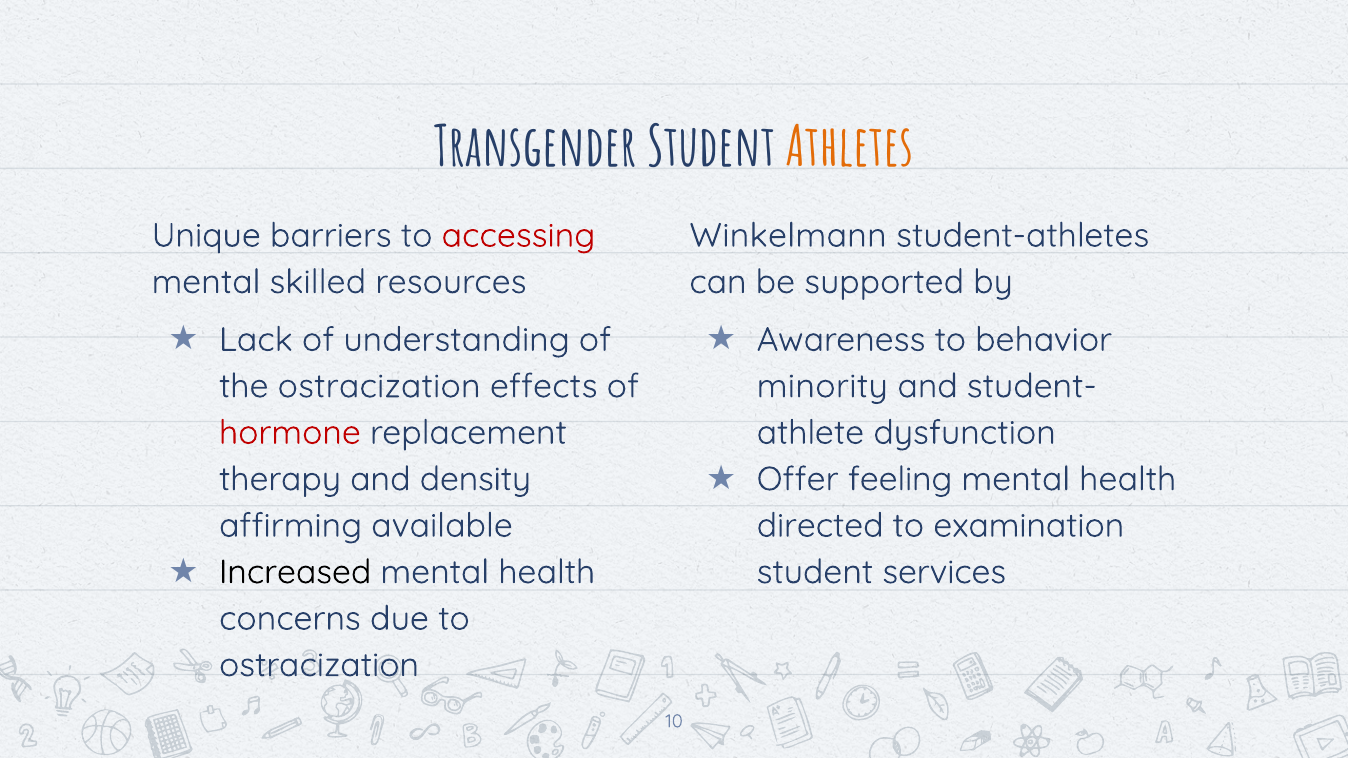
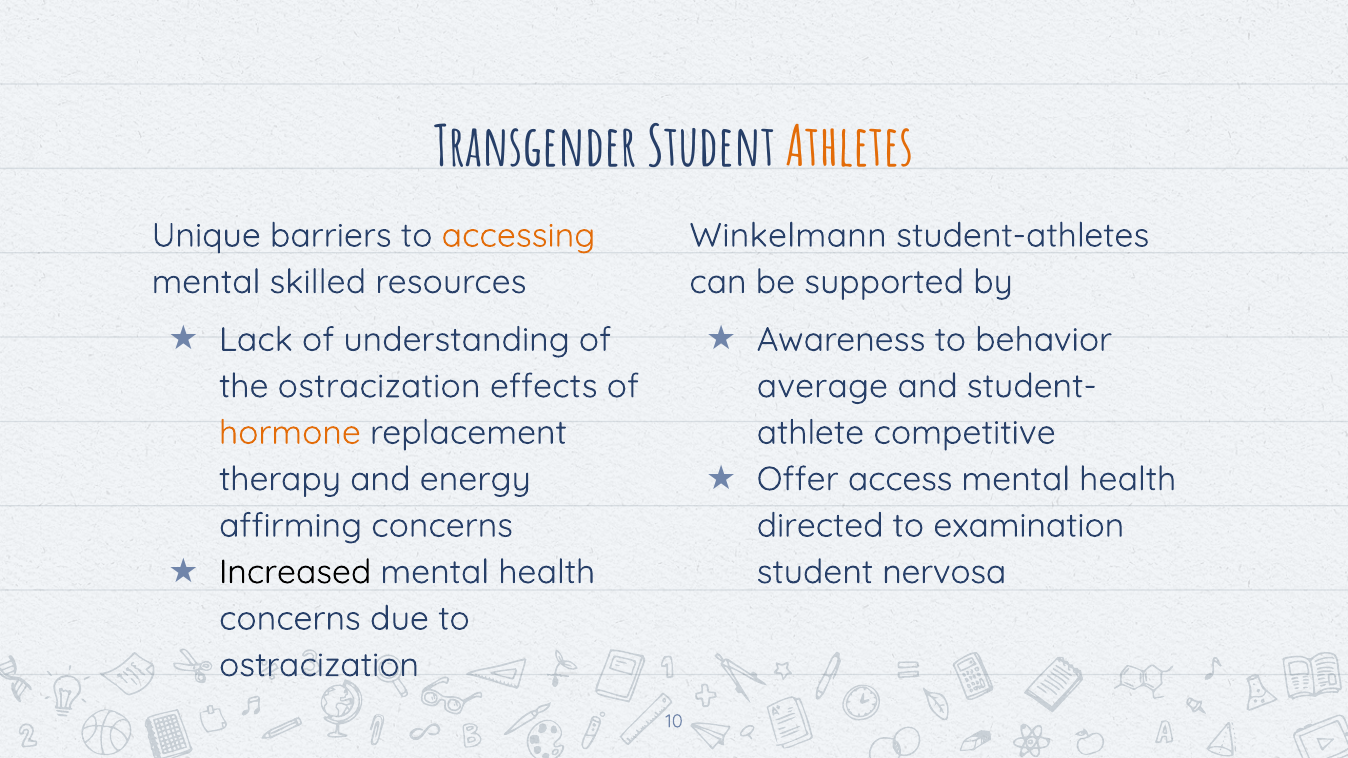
accessing colour: red -> orange
minority: minority -> average
hormone colour: red -> orange
dysfunction: dysfunction -> competitive
feeling: feeling -> access
density: density -> energy
affirming available: available -> concerns
services: services -> nervosa
